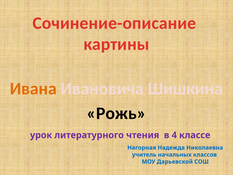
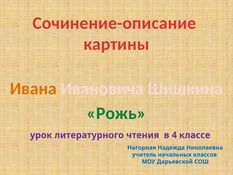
Рожь colour: black -> green
